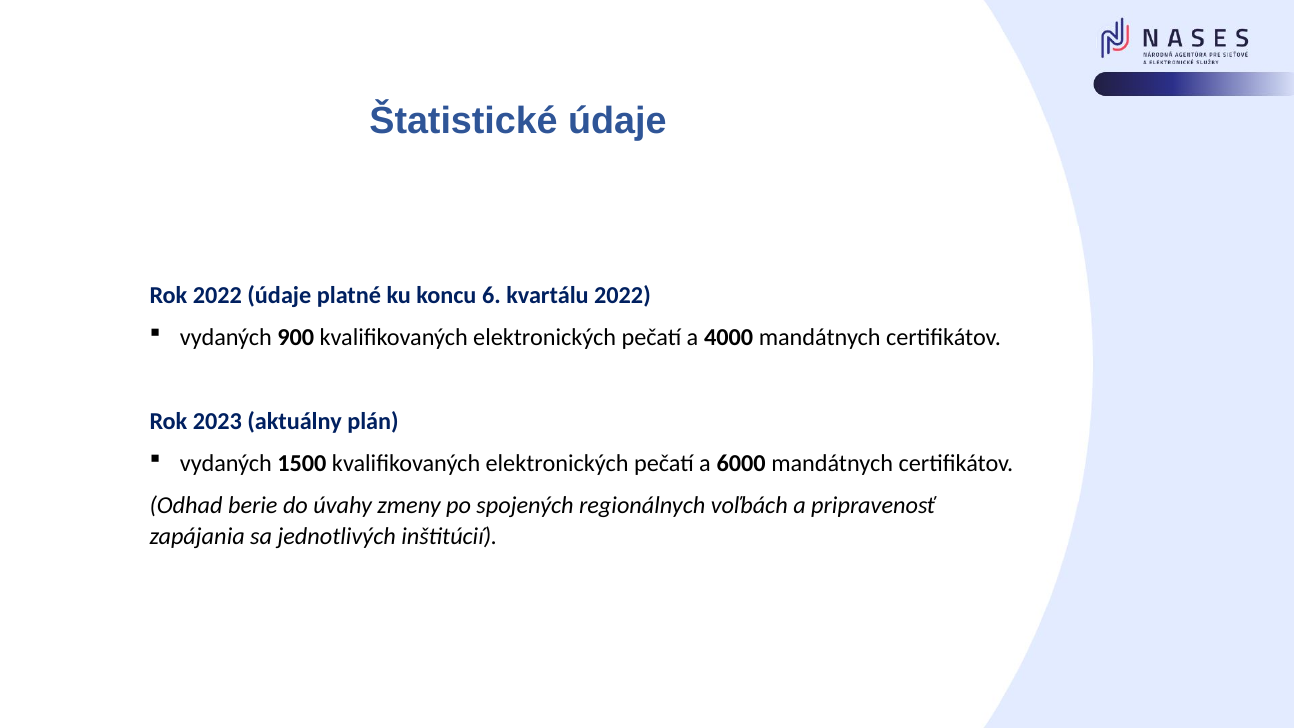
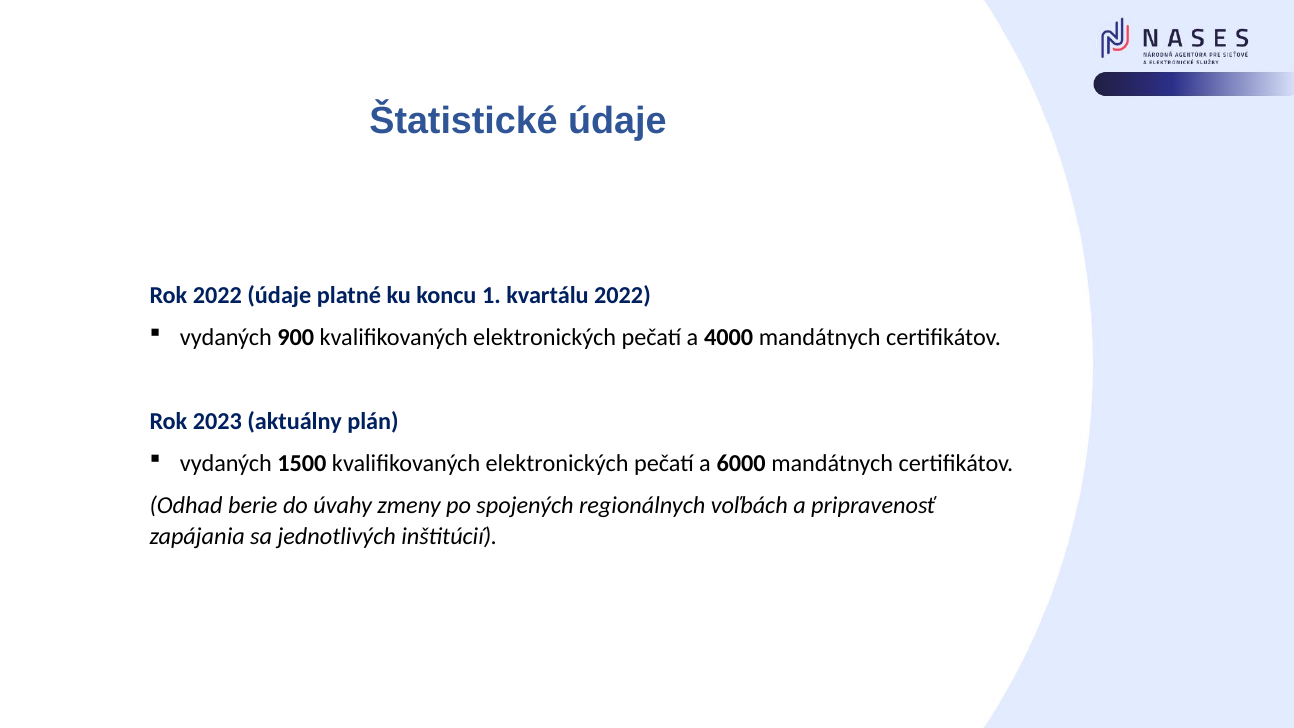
6: 6 -> 1
